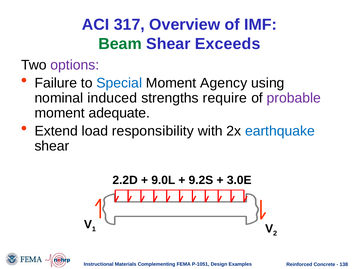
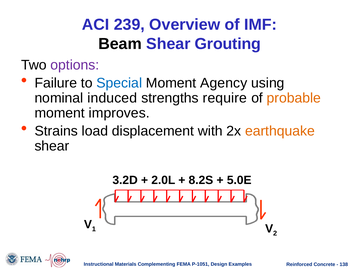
317: 317 -> 239
Beam colour: green -> black
Exceeds: Exceeds -> Grouting
probable colour: purple -> orange
adequate: adequate -> improves
Extend: Extend -> Strains
responsibility: responsibility -> displacement
earthquake colour: blue -> orange
2.2D: 2.2D -> 3.2D
9.0L: 9.0L -> 2.0L
9.2S: 9.2S -> 8.2S
3.0E: 3.0E -> 5.0E
